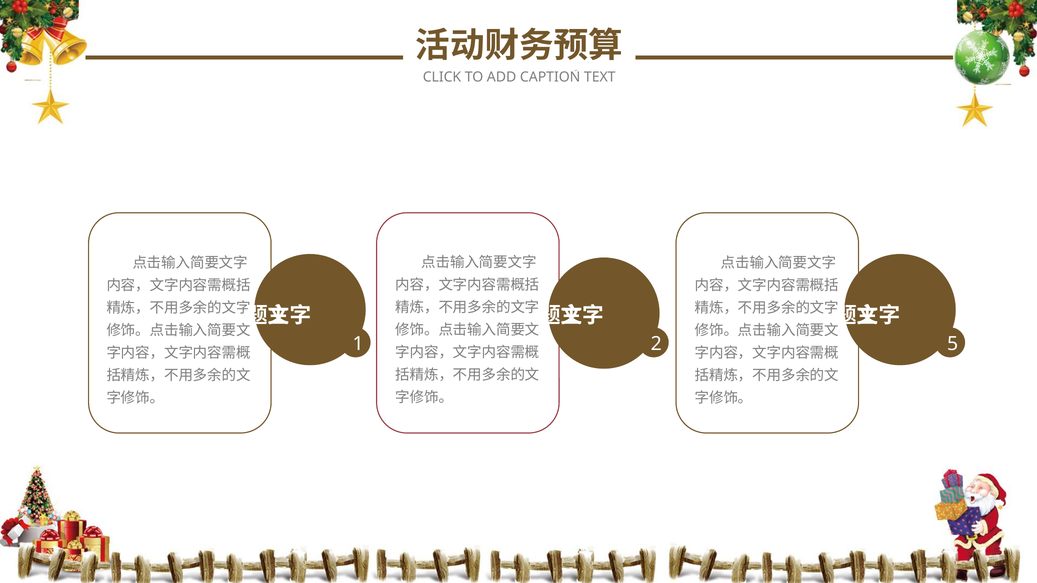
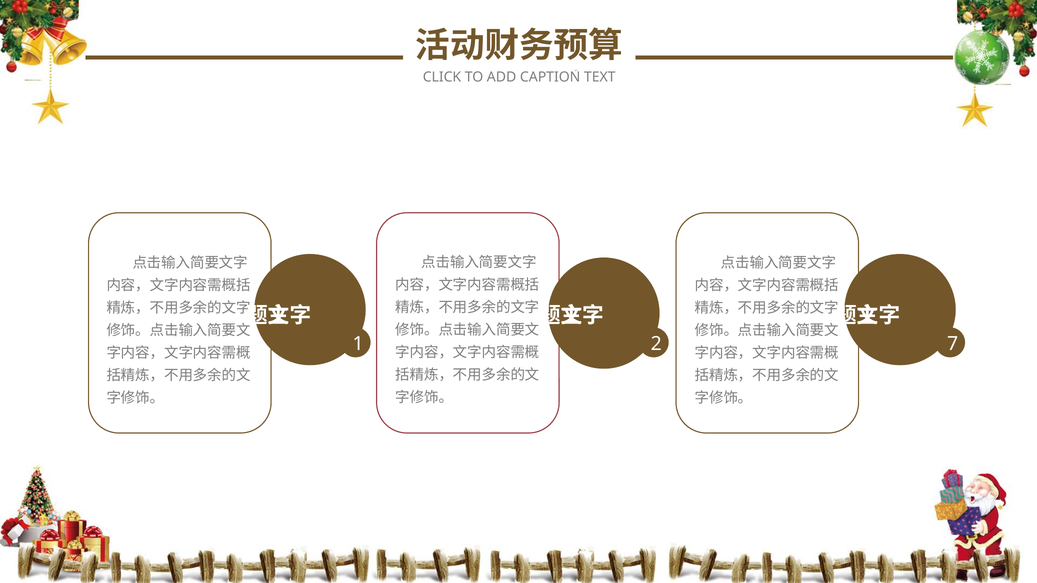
5: 5 -> 7
